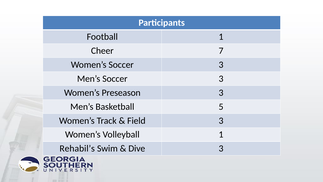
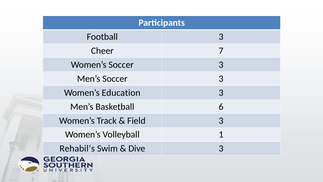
Football 1: 1 -> 3
Preseason: Preseason -> Education
5: 5 -> 6
